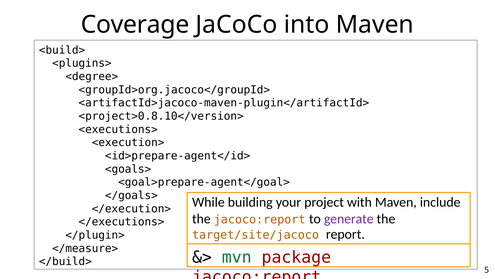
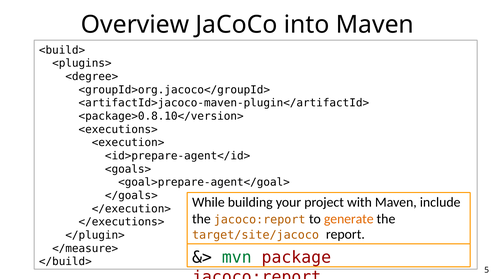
Coverage: Coverage -> Overview
<project>0.8.10</version>: <project>0.8.10</version> -> <package>0.8.10</version>
generate colour: purple -> orange
